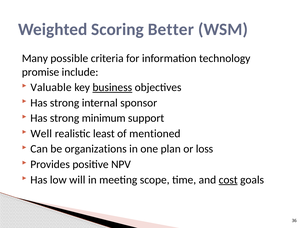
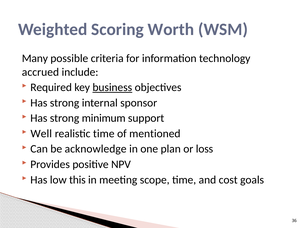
Better: Better -> Worth
promise: promise -> accrued
Valuable: Valuable -> Required
realistic least: least -> time
organizations: organizations -> acknowledge
will: will -> this
cost underline: present -> none
